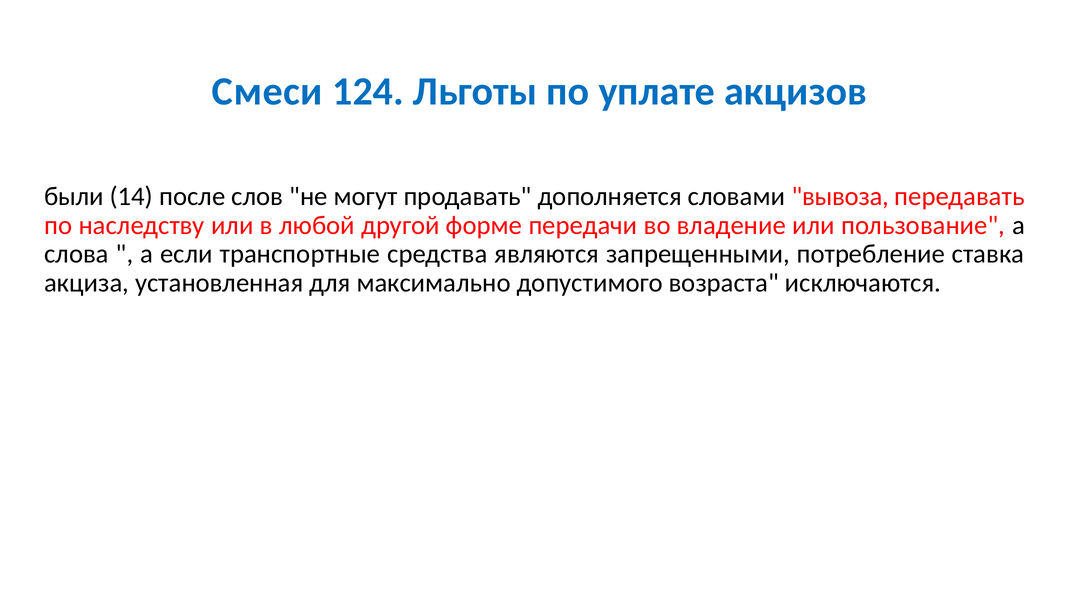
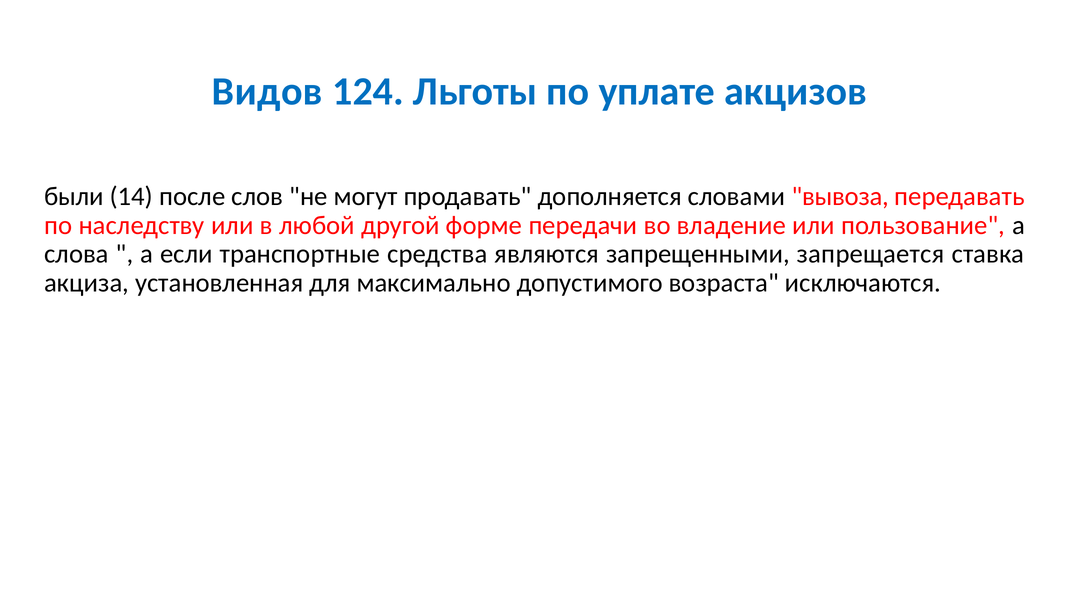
Смеси: Смеси -> Видов
потребление: потребление -> запрещается
